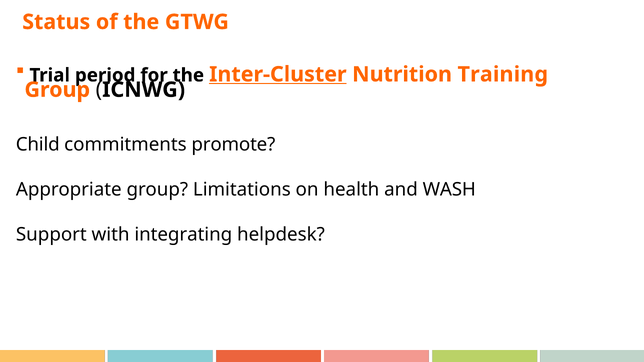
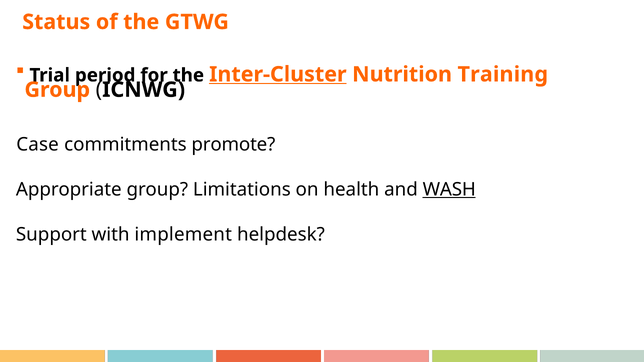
Child: Child -> Case
WASH underline: none -> present
integrating: integrating -> implement
